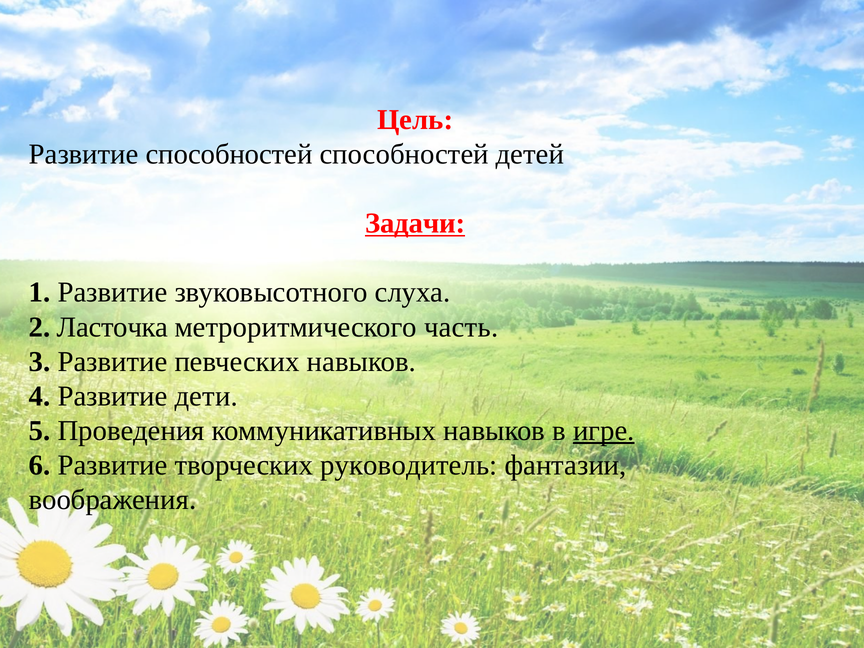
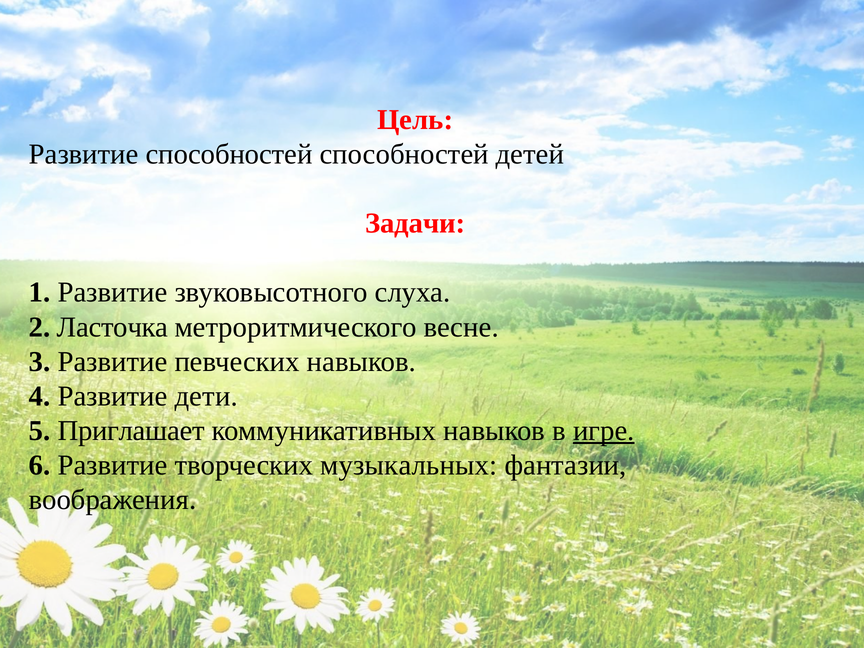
Задачи underline: present -> none
часть: часть -> весне
Проведения: Проведения -> Приглашает
руководитель: руководитель -> музыкальных
